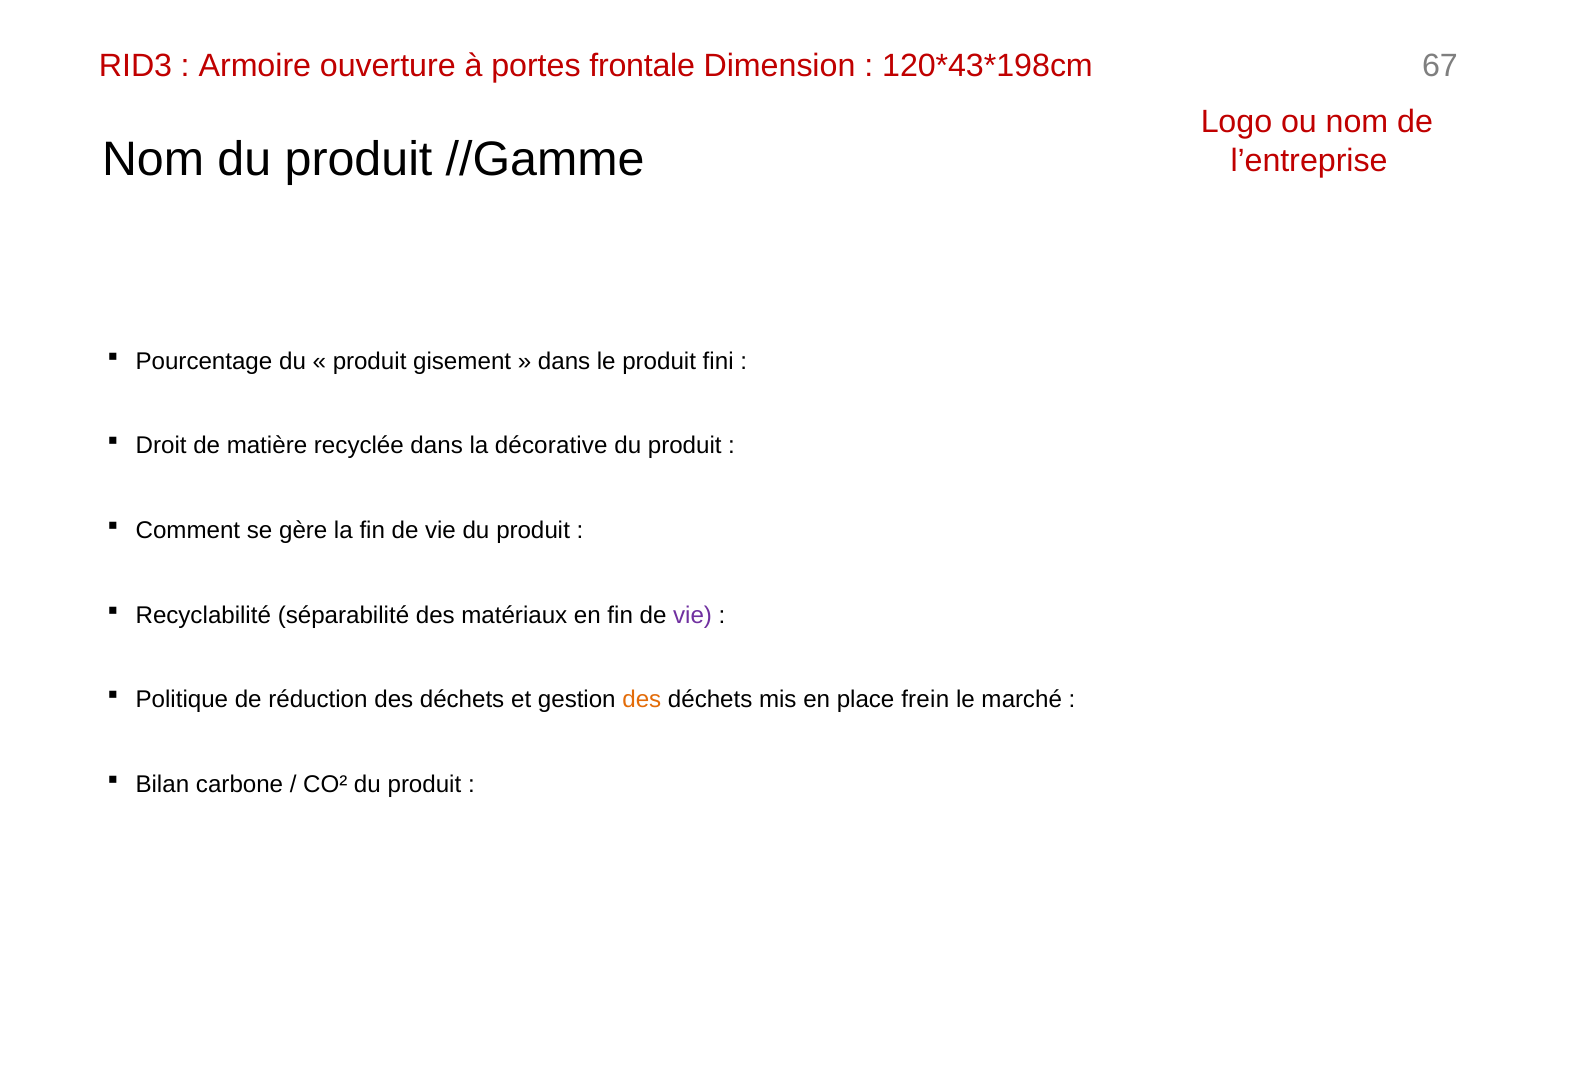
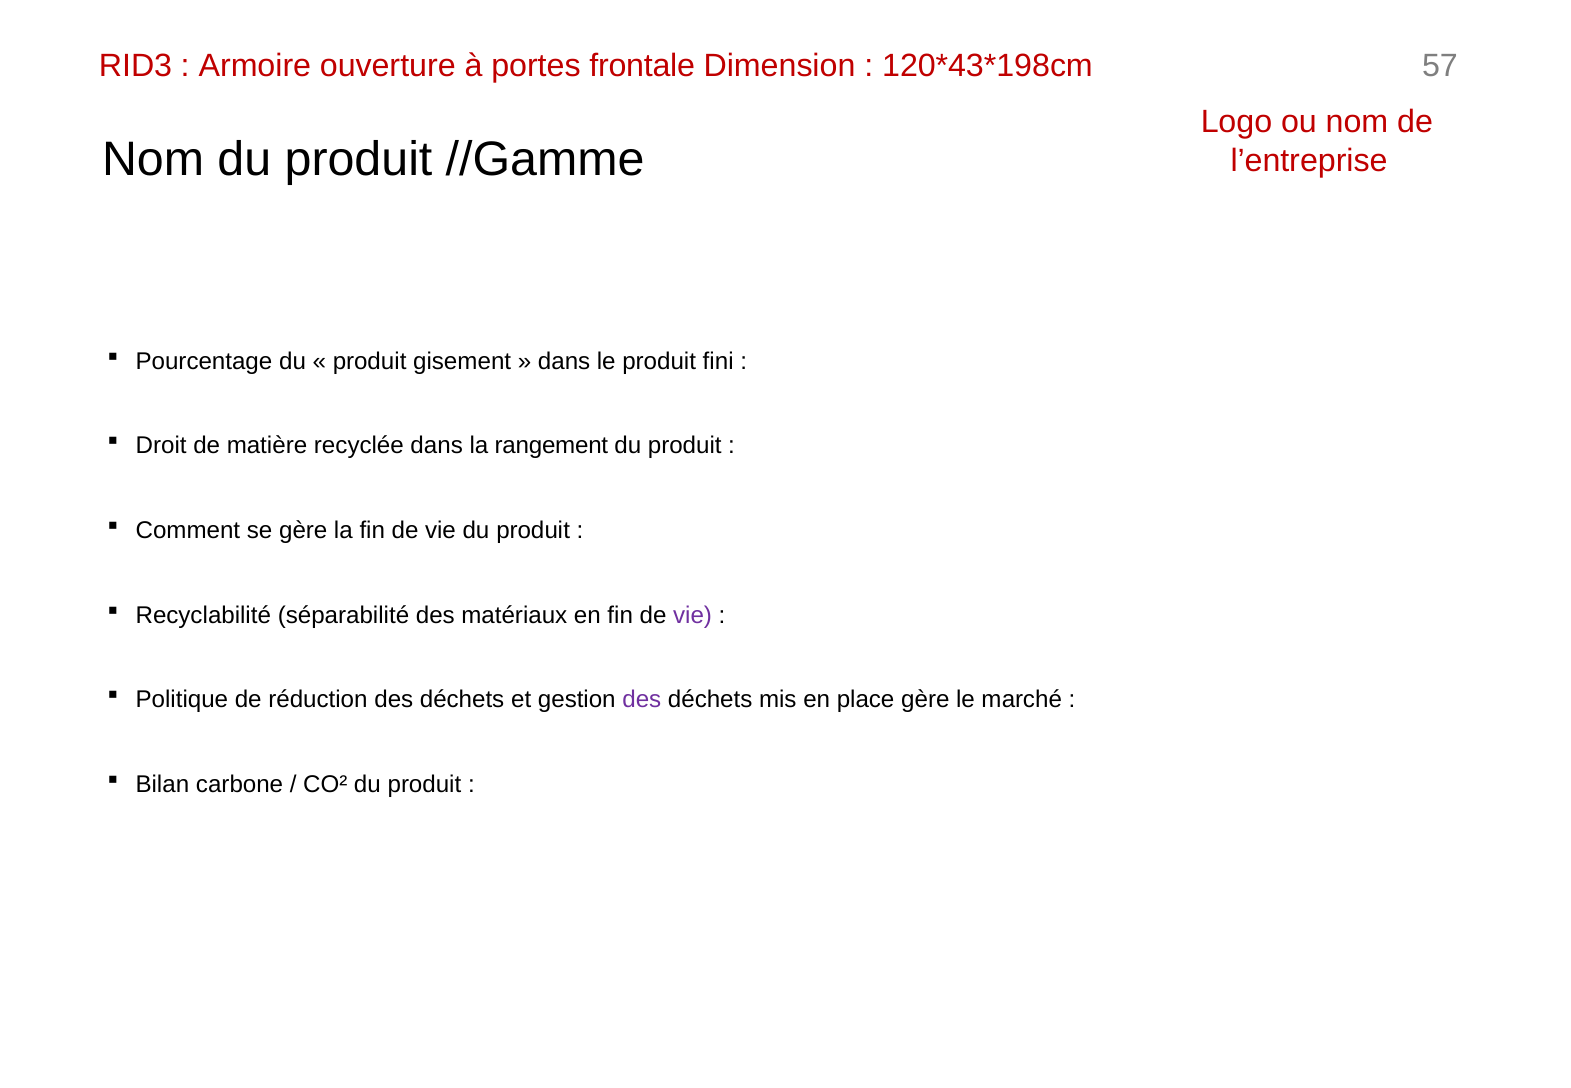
67: 67 -> 57
décorative: décorative -> rangement
des at (642, 699) colour: orange -> purple
place frein: frein -> gère
